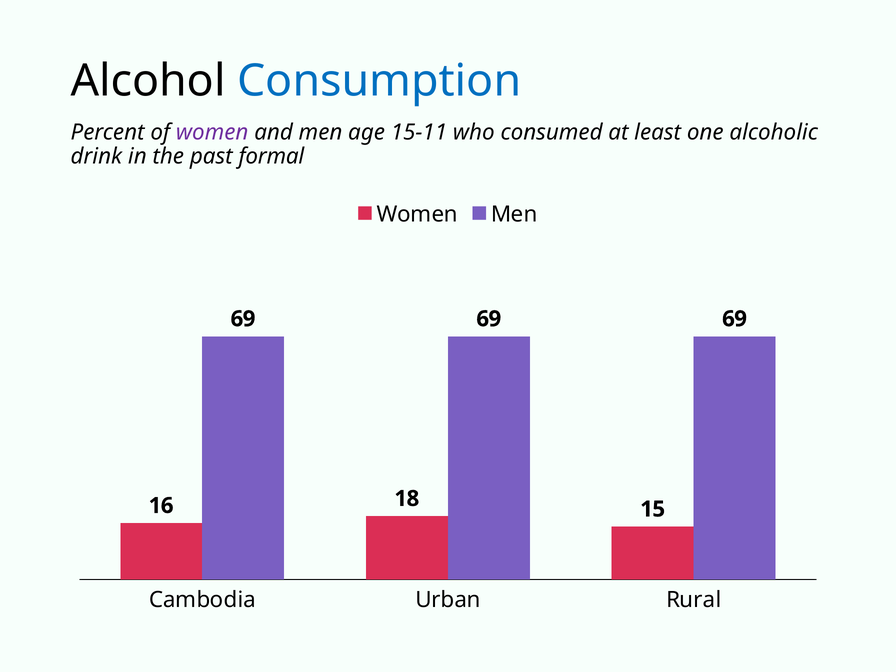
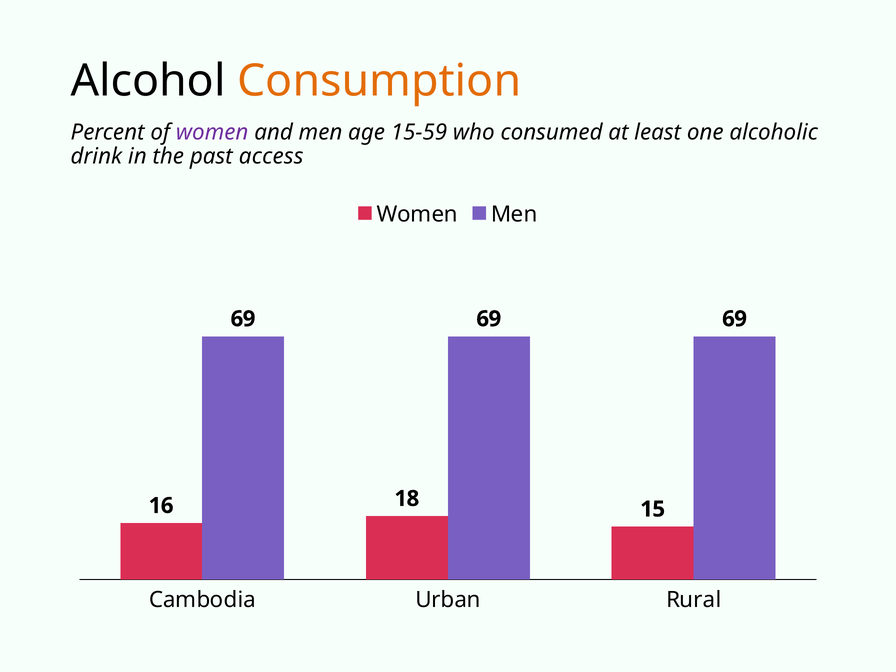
Consumption colour: blue -> orange
15-11: 15-11 -> 15-59
formal: formal -> access
